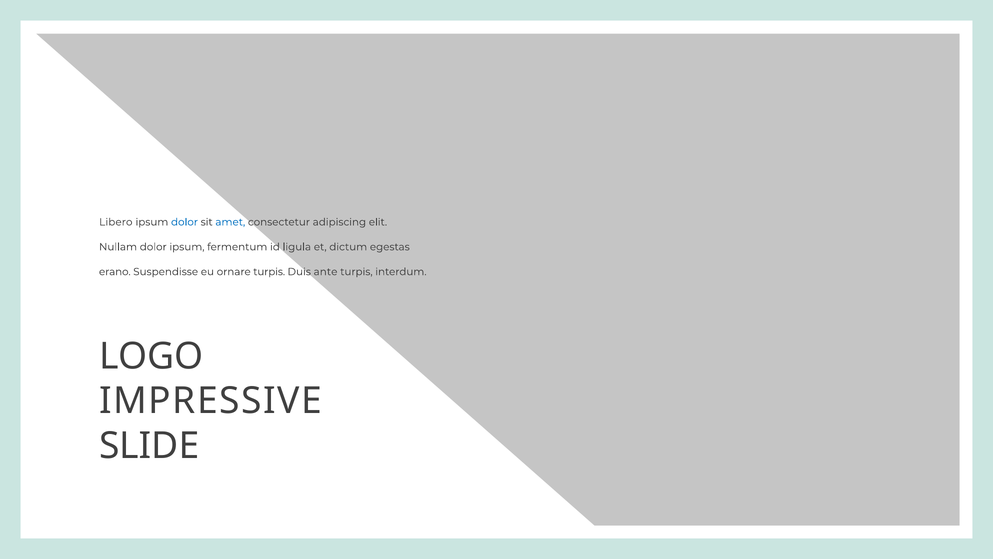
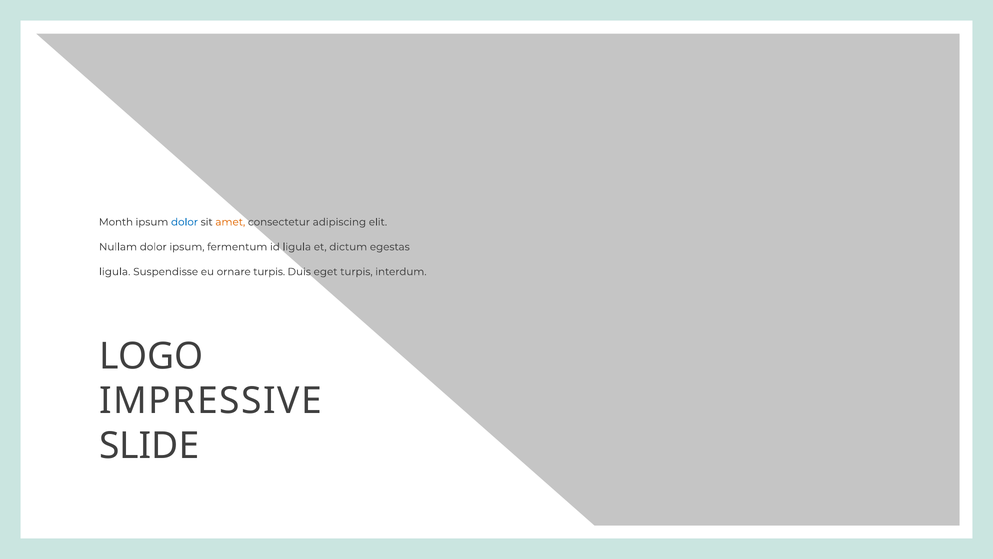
Libero: Libero -> Month
amet colour: blue -> orange
erano at (115, 272): erano -> ligula
ante: ante -> eget
